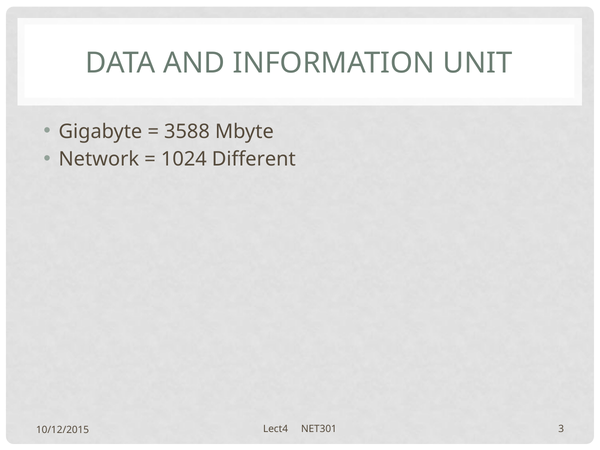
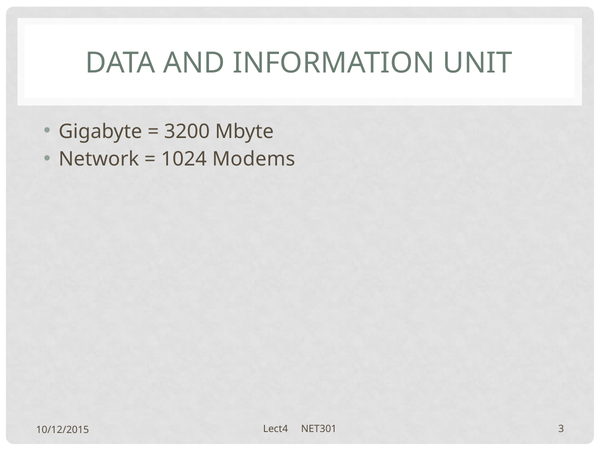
3588: 3588 -> 3200
Different: Different -> Modems
